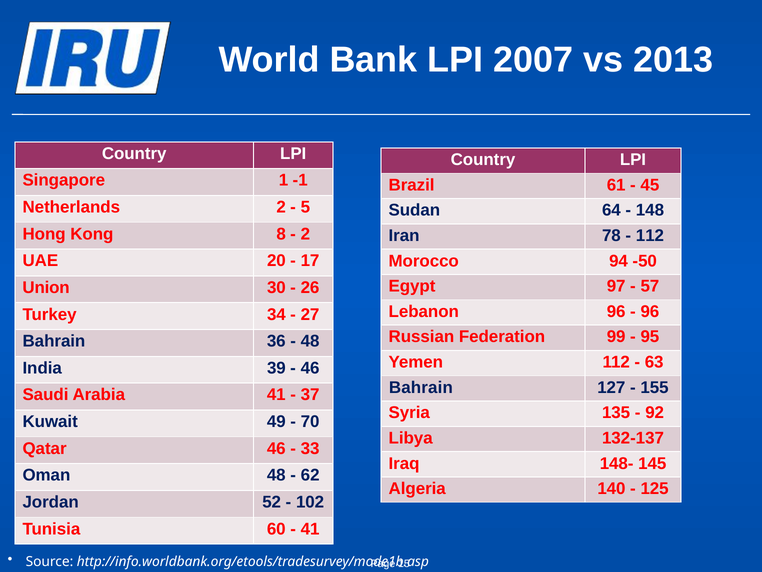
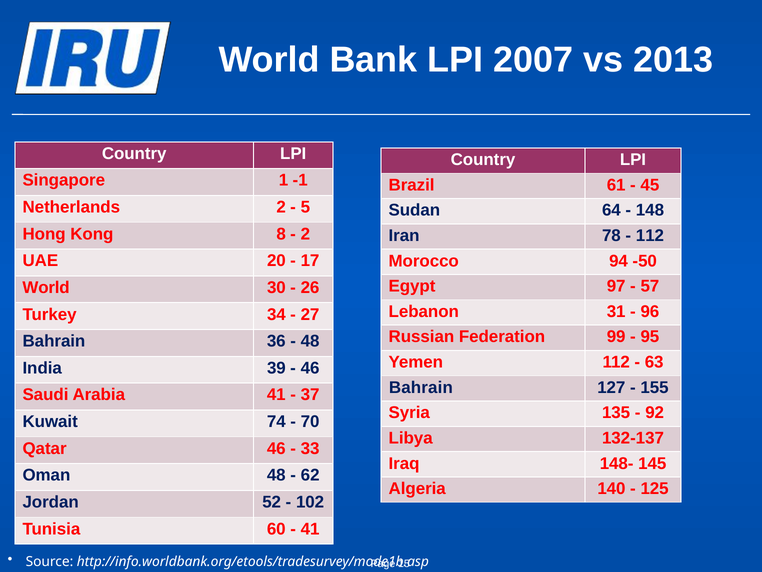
Union at (46, 287): Union -> World
Lebanon 96: 96 -> 31
49: 49 -> 74
